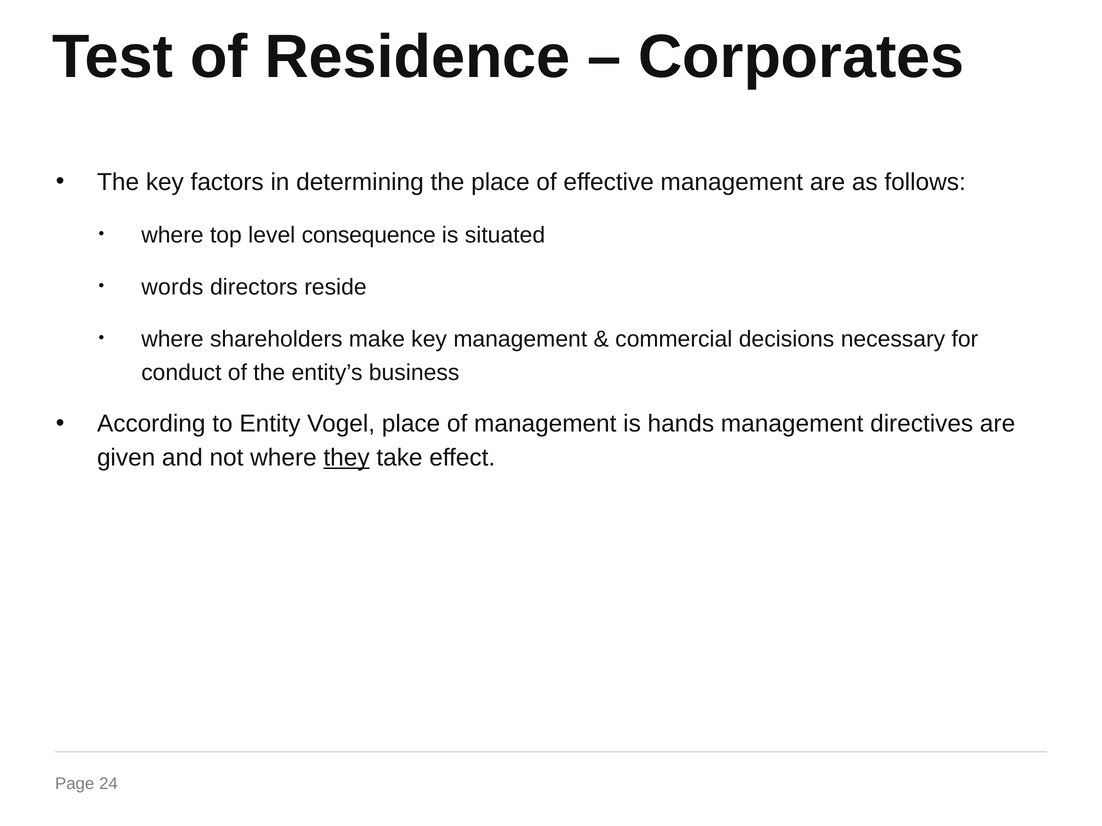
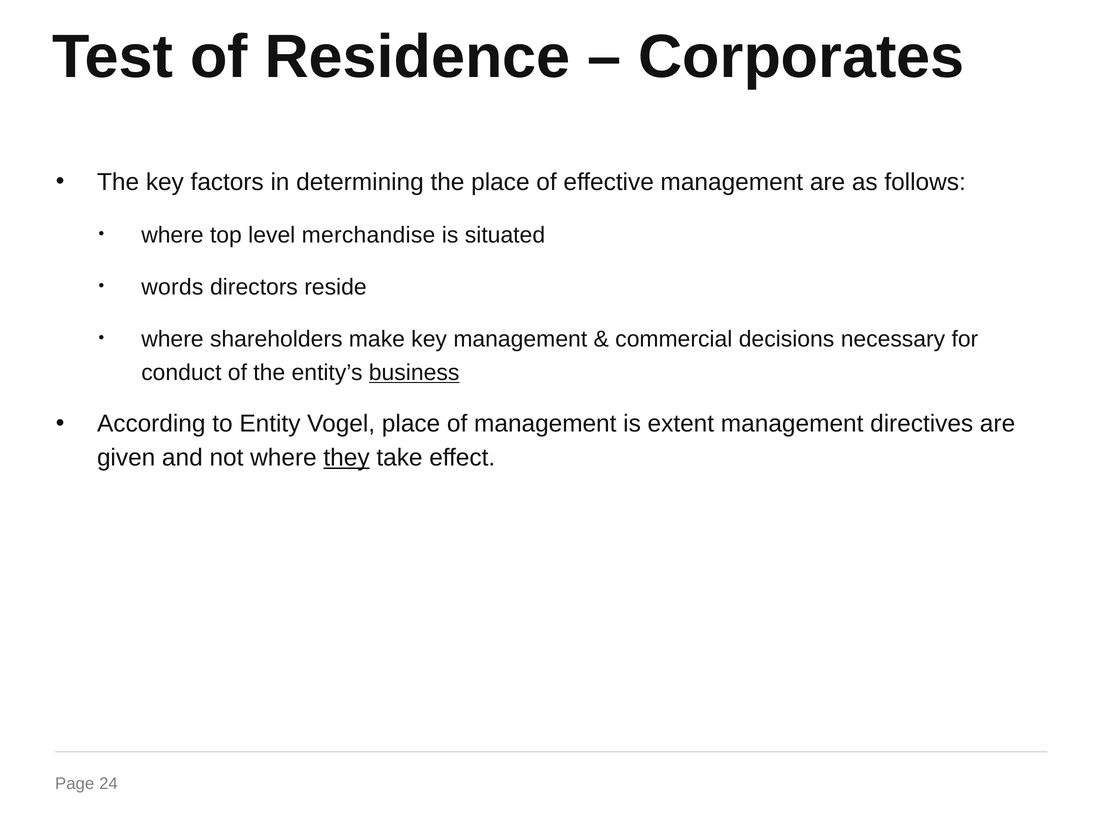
consequence: consequence -> merchandise
business underline: none -> present
hands: hands -> extent
